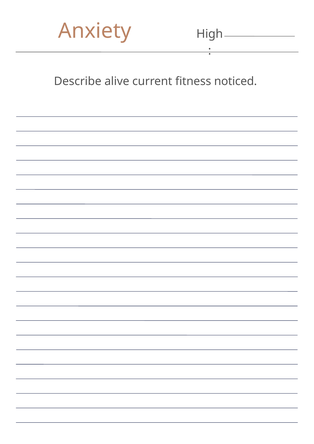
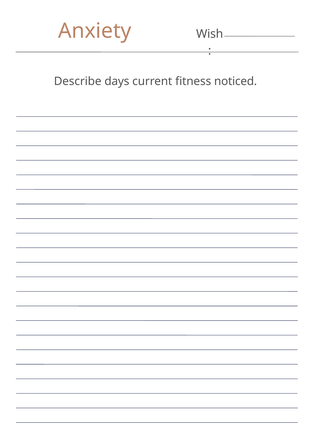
High: High -> Wish
alive: alive -> days
